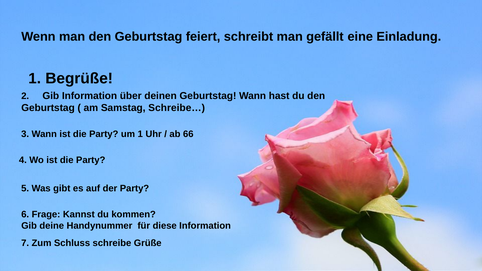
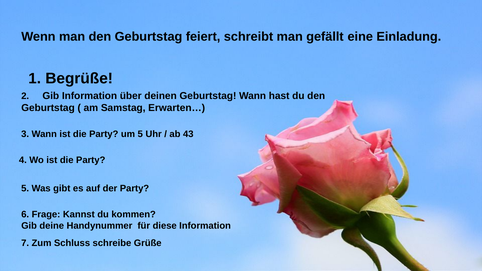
Schreibe…: Schreibe… -> Erwarten…
um 1: 1 -> 5
66: 66 -> 43
